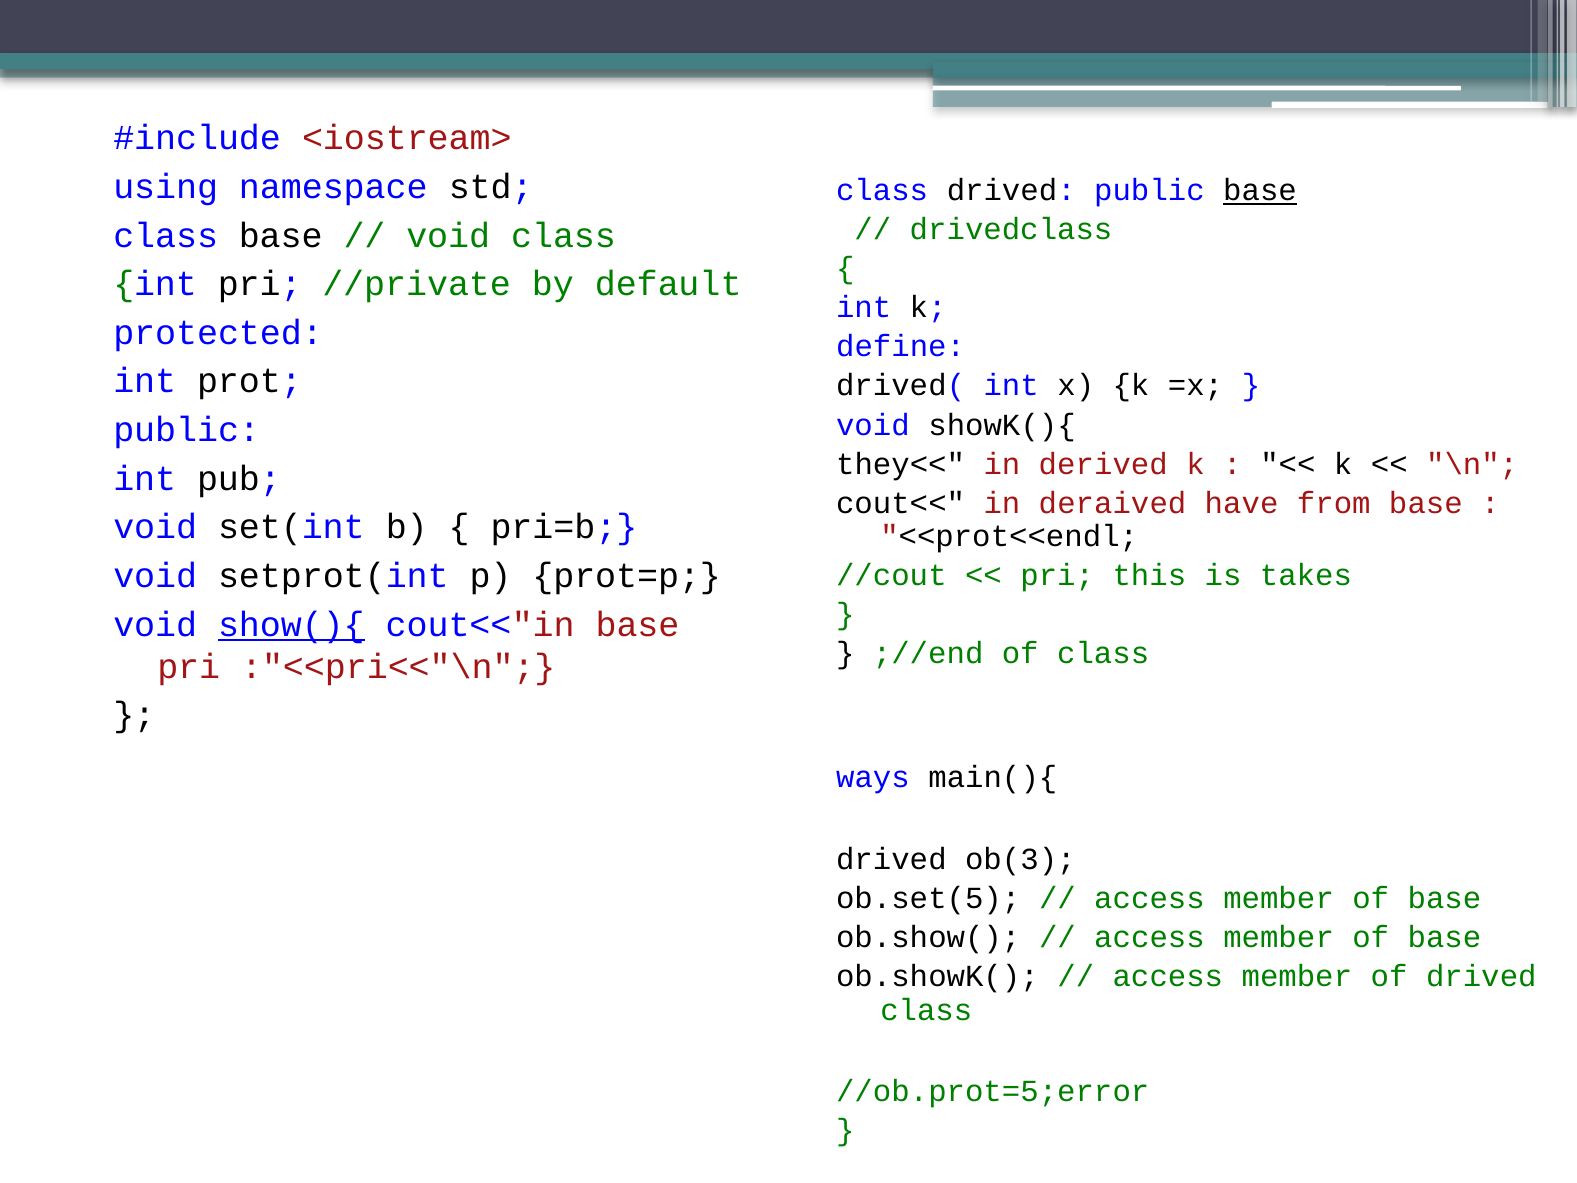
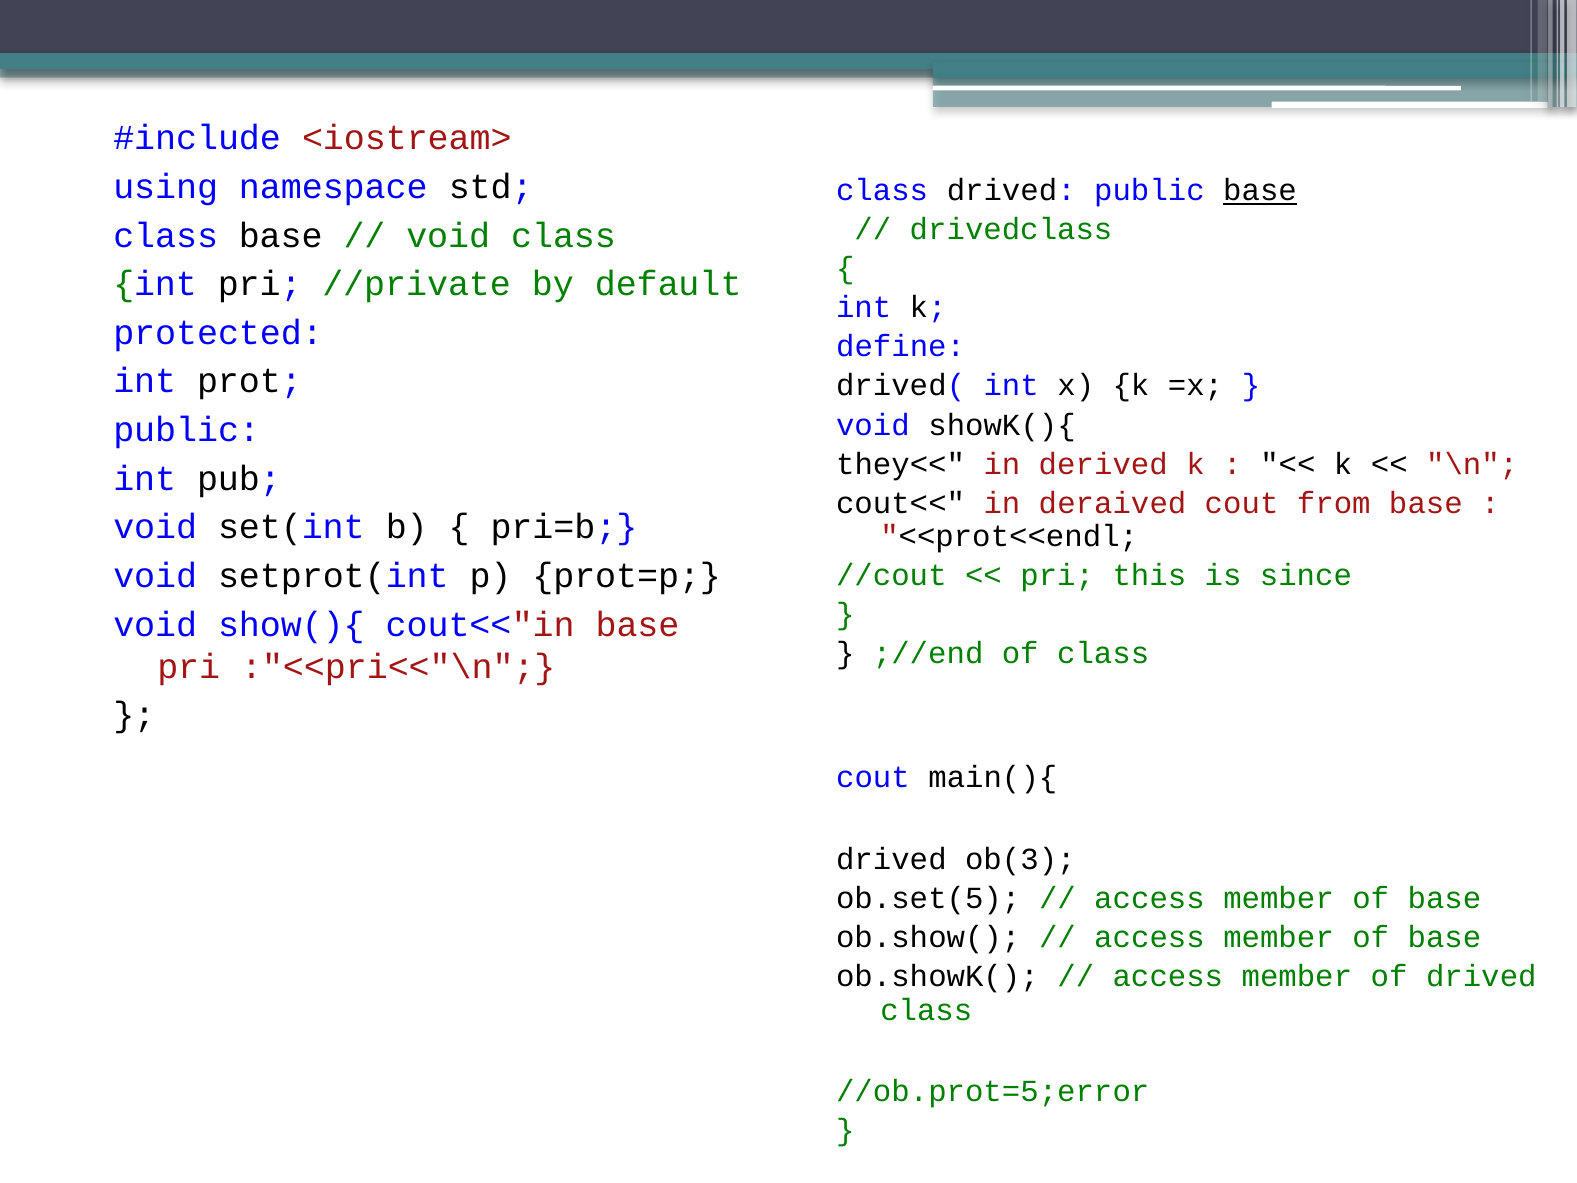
deraived have: have -> cout
takes: takes -> since
show(){ underline: present -> none
ways at (873, 778): ways -> cout
